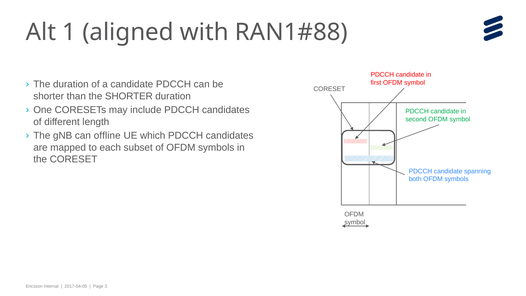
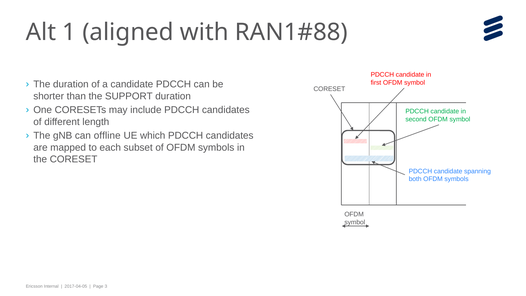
the SHORTER: SHORTER -> SUPPORT
